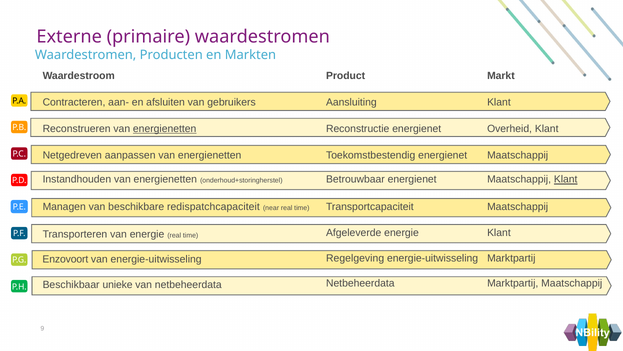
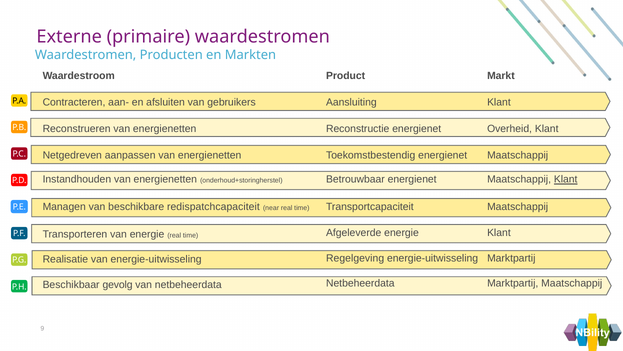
energienetten at (165, 128) underline: present -> none
Enzovoort: Enzovoort -> Realisatie
unieke: unieke -> gevolg
